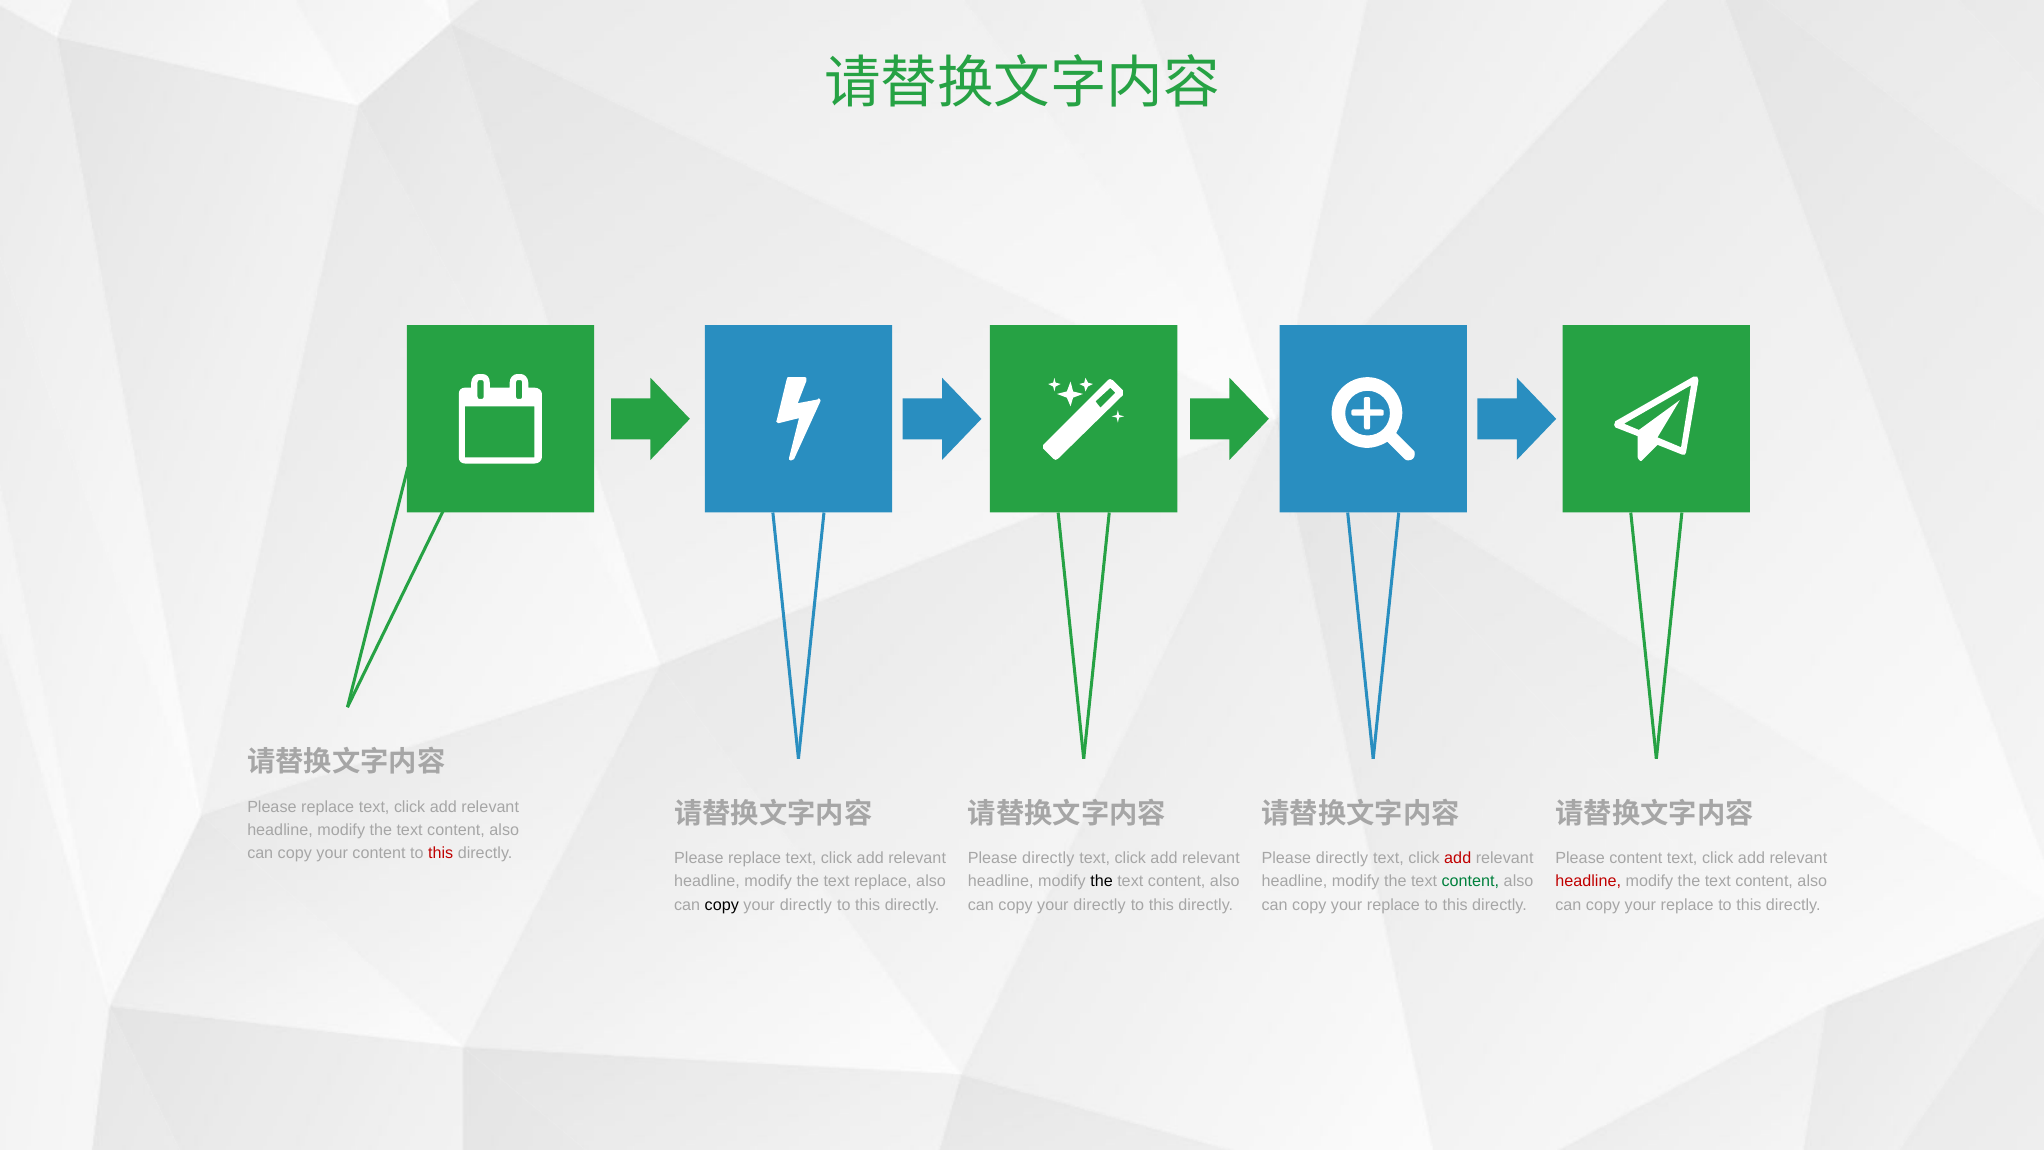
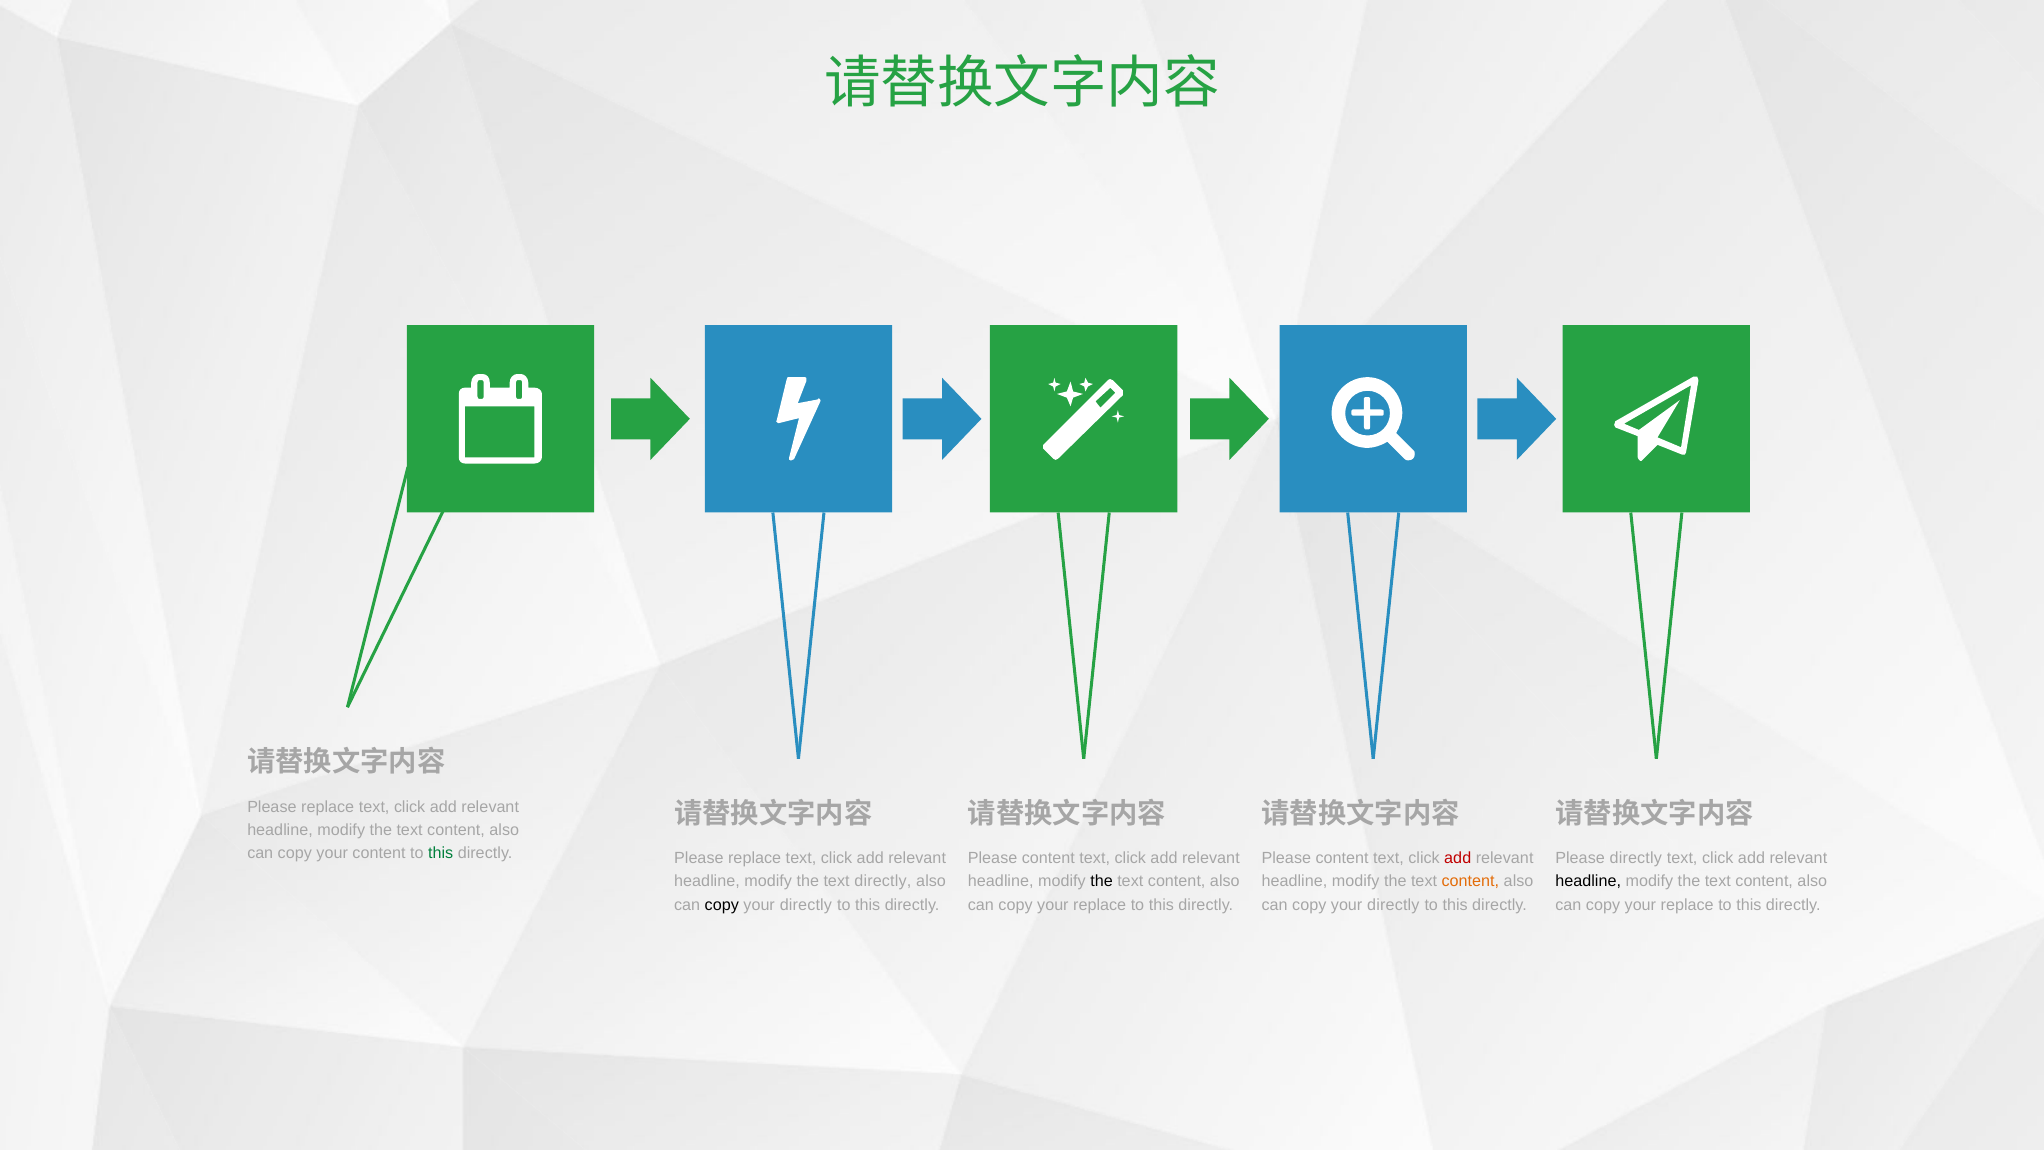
this at (441, 853) colour: red -> green
directly at (1048, 858): directly -> content
directly at (1342, 858): directly -> content
Please content: content -> directly
text replace: replace -> directly
content at (1470, 881) colour: green -> orange
headline at (1588, 881) colour: red -> black
directly at (1100, 905): directly -> replace
replace at (1393, 905): replace -> directly
